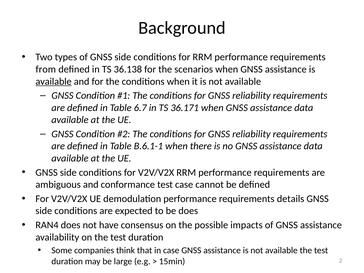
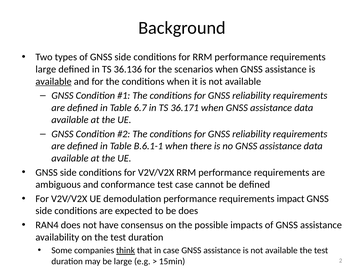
from at (46, 69): from -> large
36.138: 36.138 -> 36.136
details: details -> impact
think underline: none -> present
